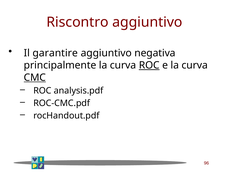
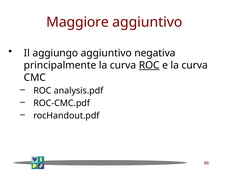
Riscontro: Riscontro -> Maggiore
garantire: garantire -> aggiungo
CMC underline: present -> none
